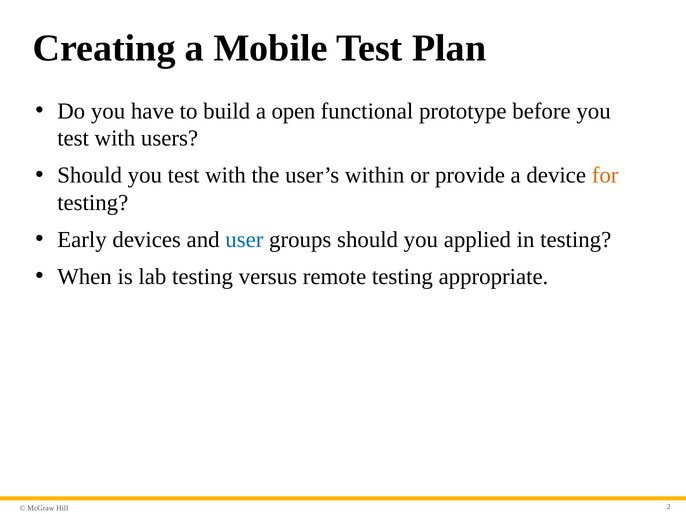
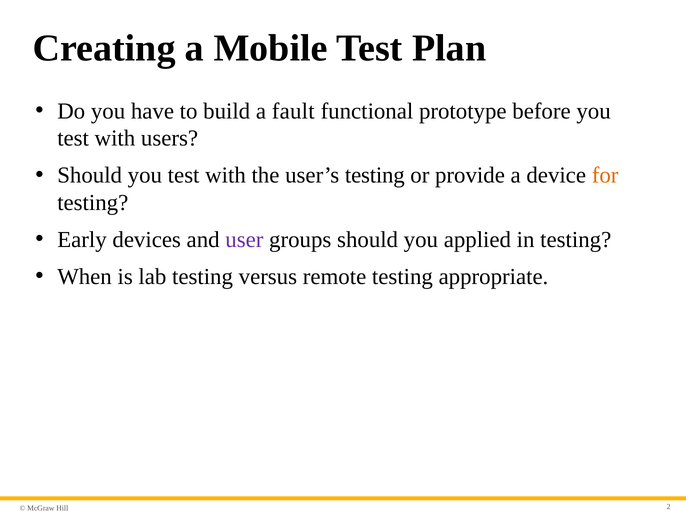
open: open -> fault
user’s within: within -> testing
user colour: blue -> purple
